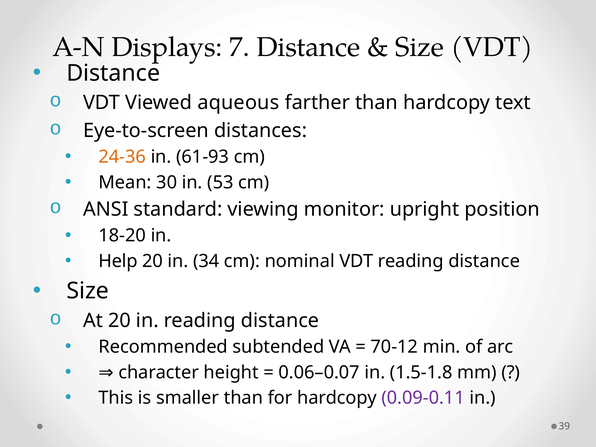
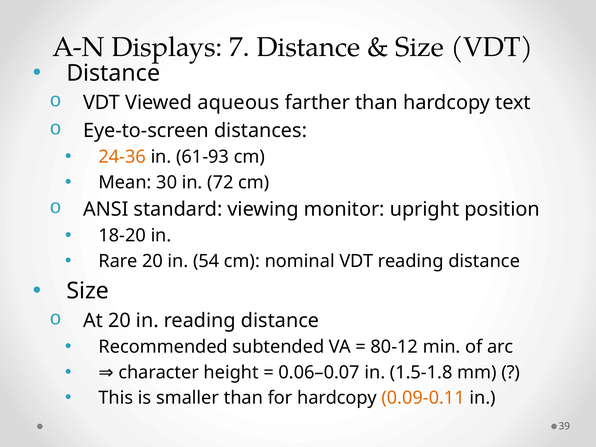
53: 53 -> 72
Help: Help -> Rare
34: 34 -> 54
70-12: 70-12 -> 80-12
0.09-0.11 colour: purple -> orange
